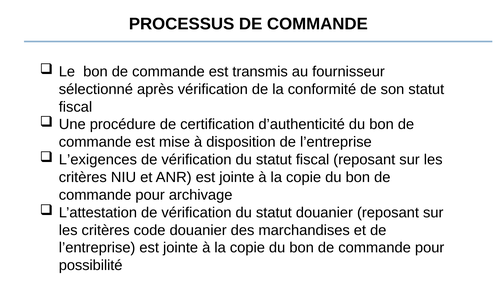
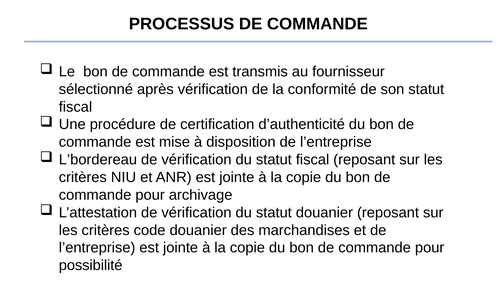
L’exigences: L’exigences -> L’bordereau
